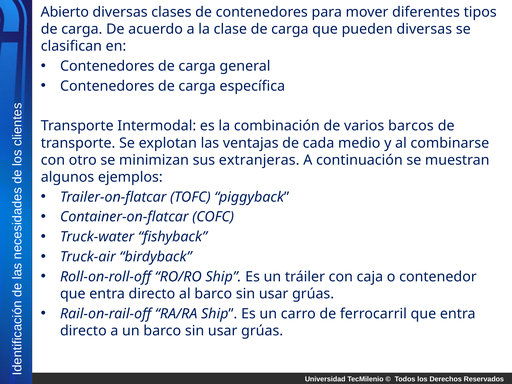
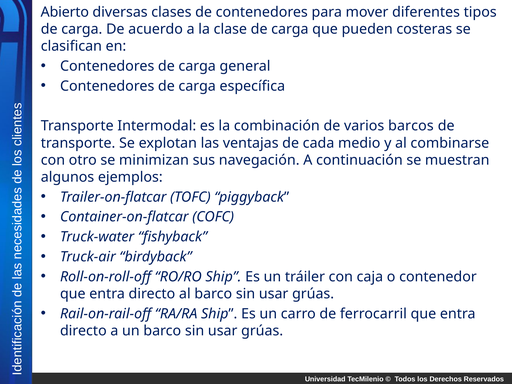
pueden diversas: diversas -> costeras
extranjeras: extranjeras -> navegación
